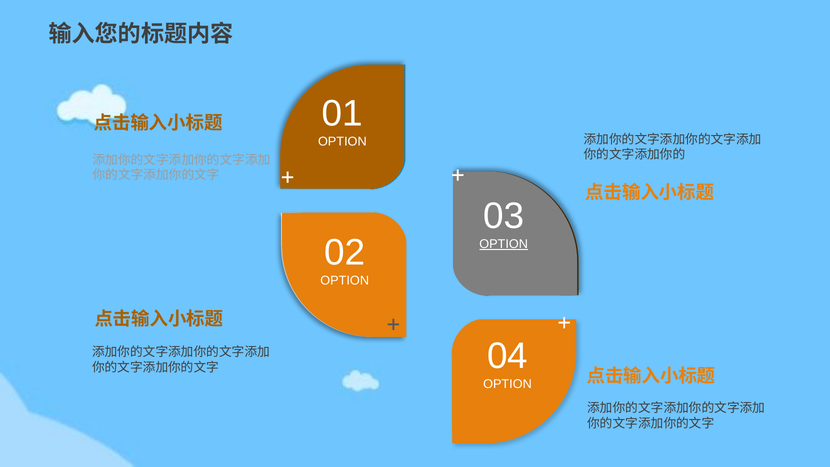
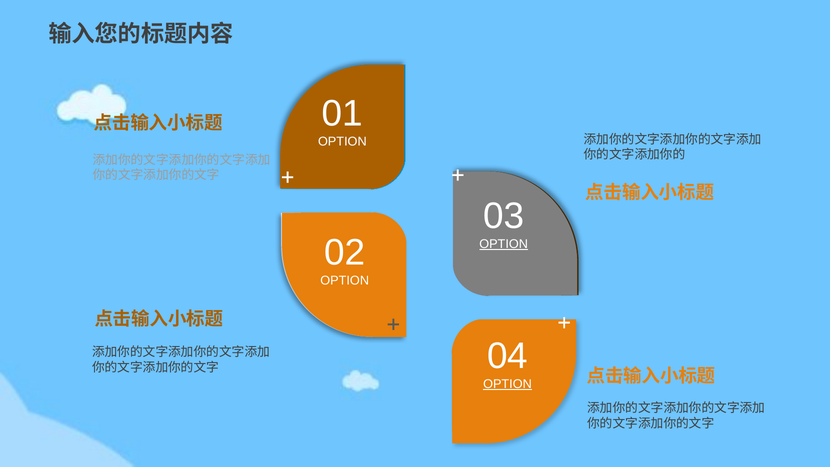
OPTION at (507, 384) underline: none -> present
